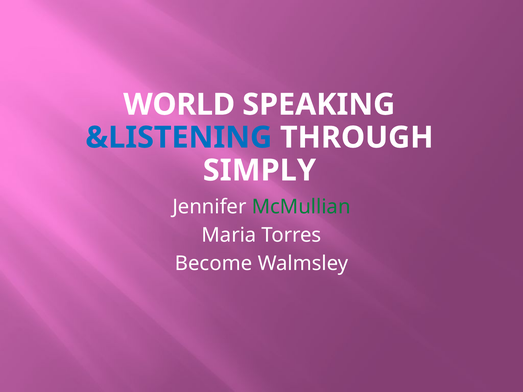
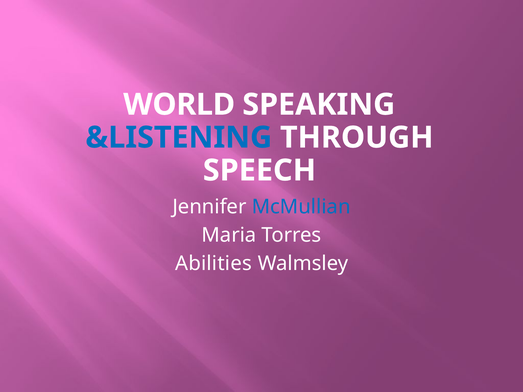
SIMPLY: SIMPLY -> SPEECH
McMullian colour: green -> blue
Become: Become -> Abilities
